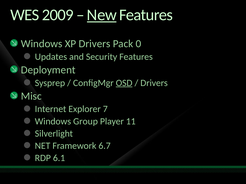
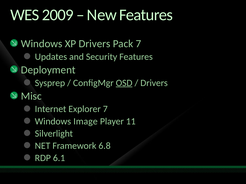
New underline: present -> none
Pack 0: 0 -> 7
Group: Group -> Image
6.7: 6.7 -> 6.8
